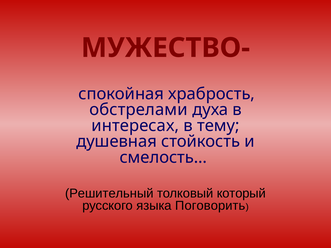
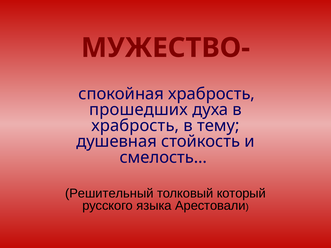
обстрелами: обстрелами -> прошедших
интересах at (135, 126): интересах -> храбрость
Поговорить: Поговорить -> Арестовали
